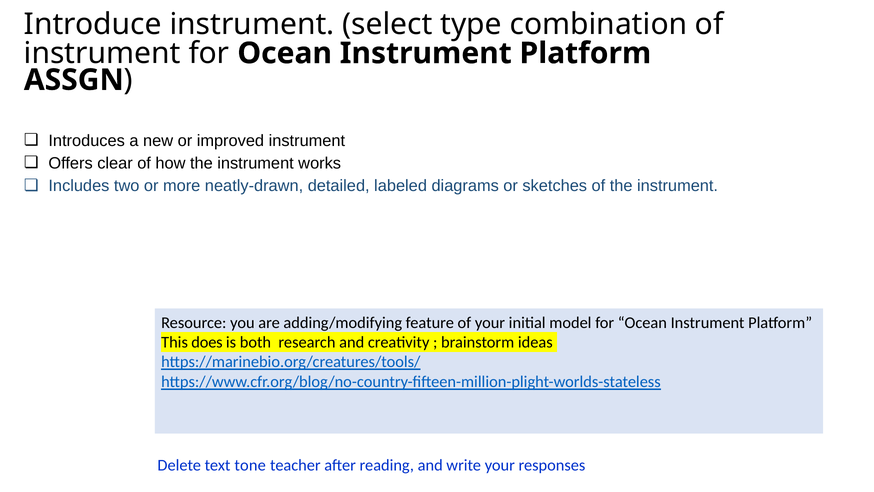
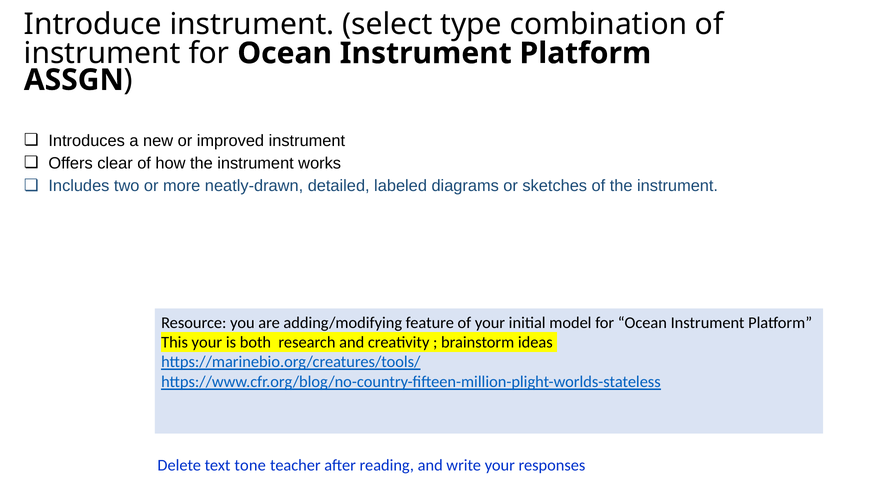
This does: does -> your
